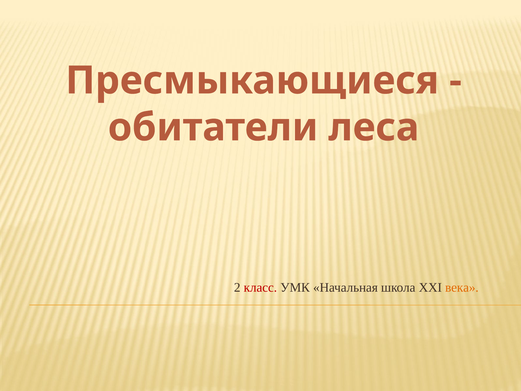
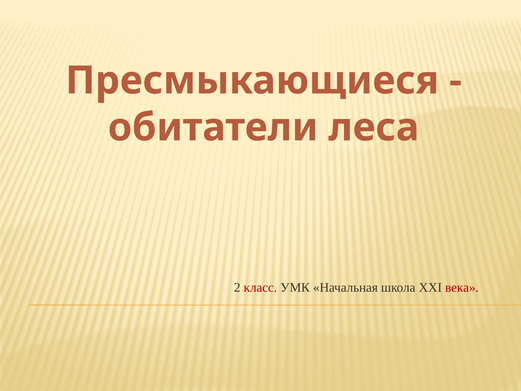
века colour: orange -> red
